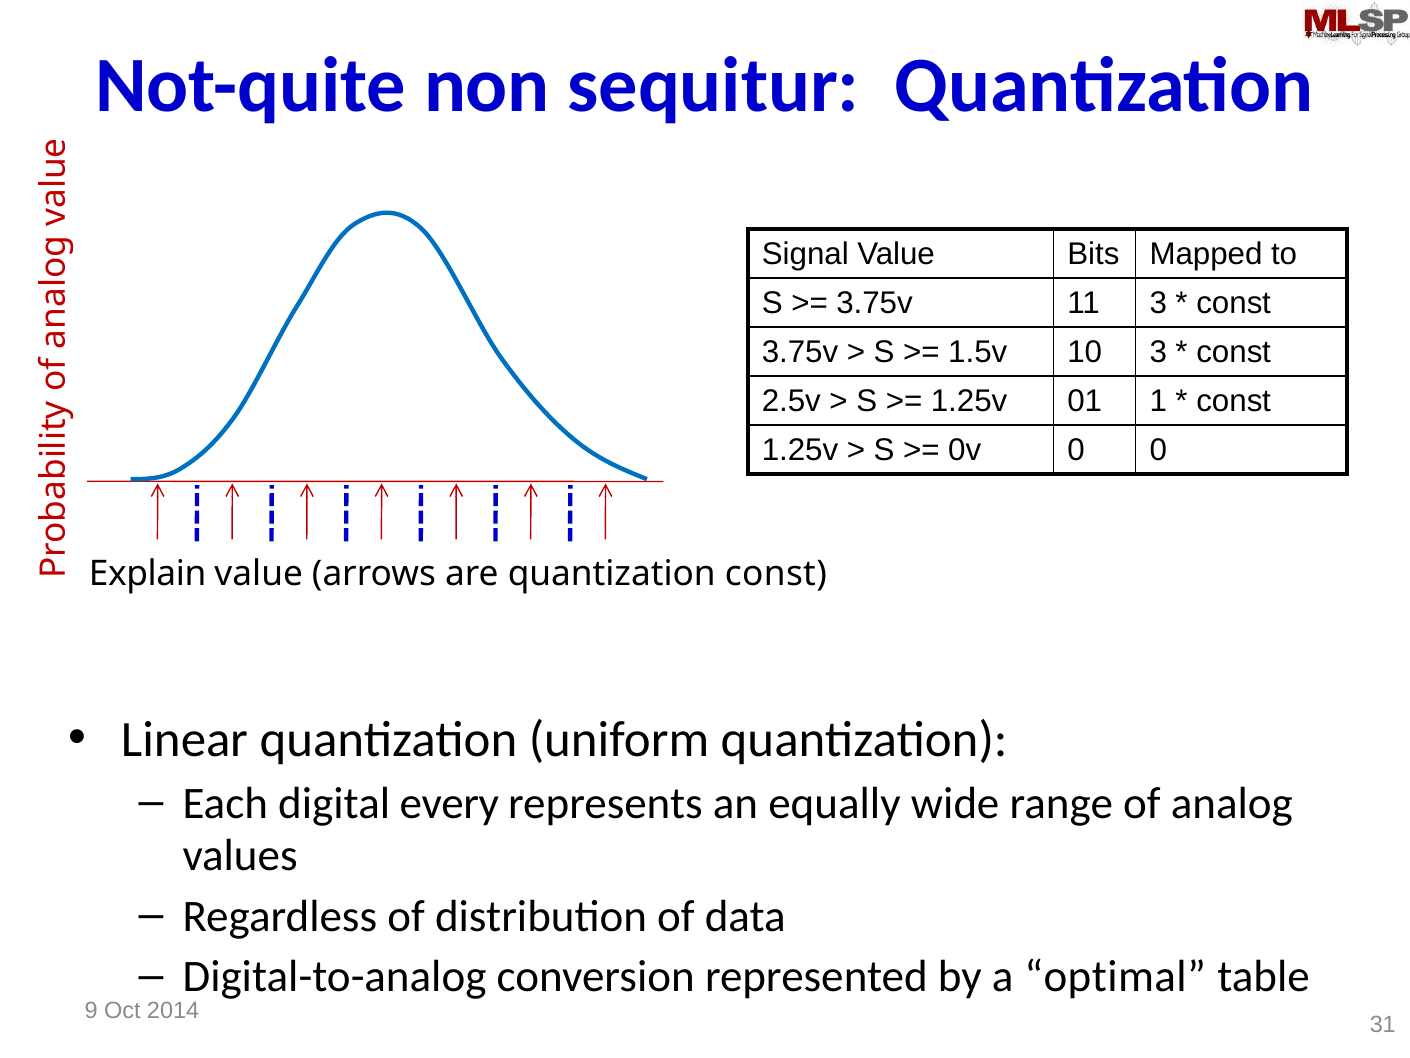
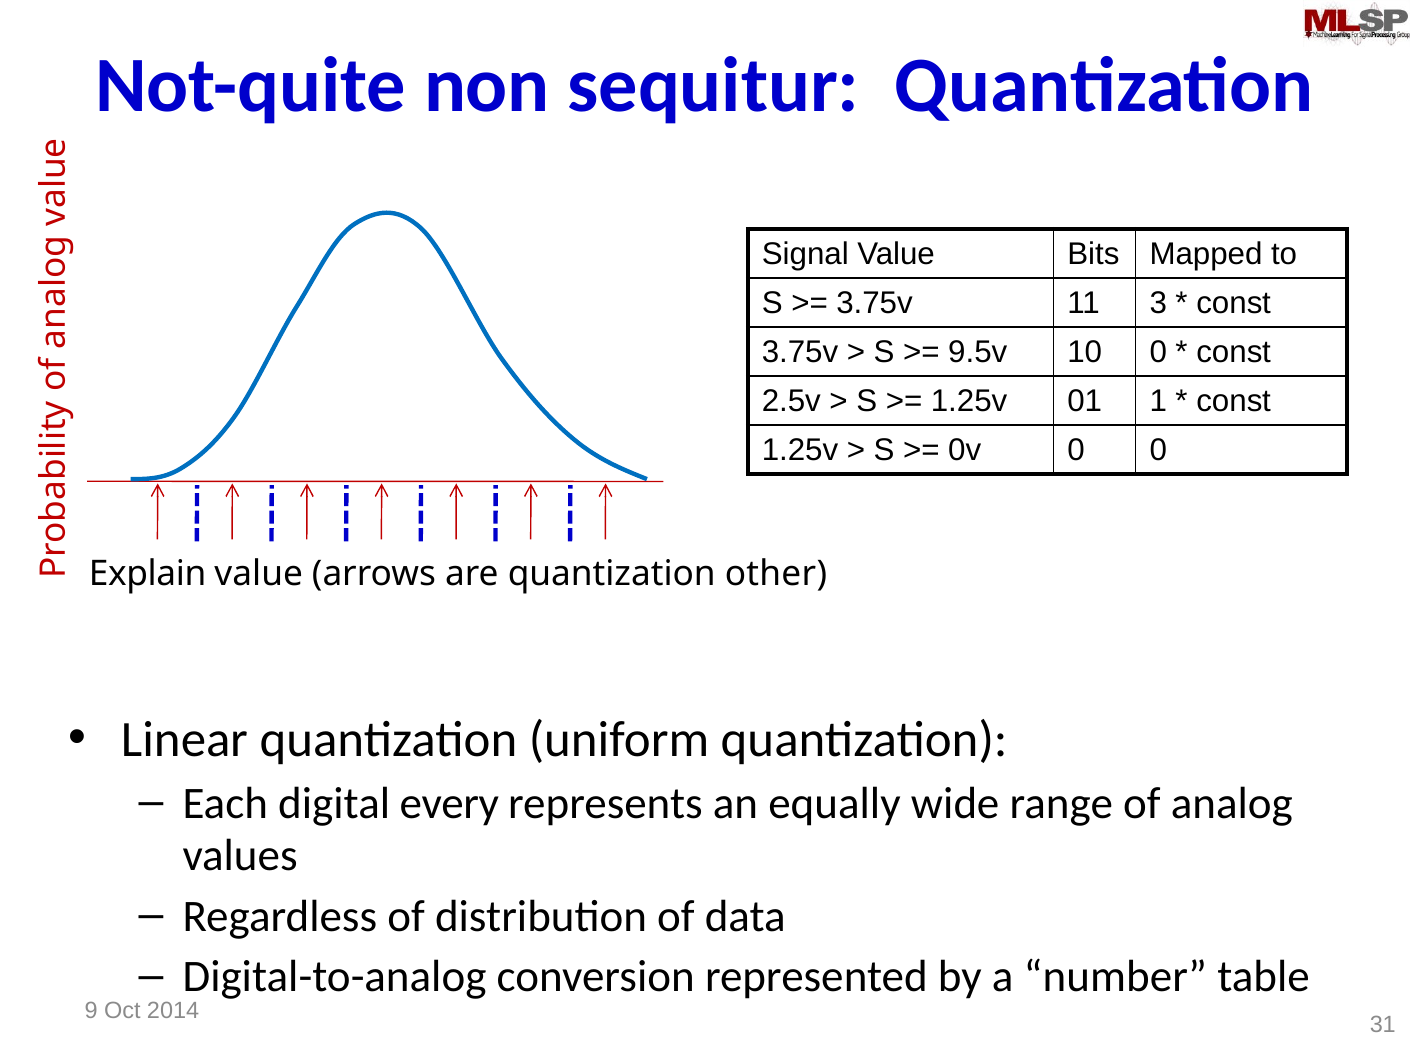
1.5v: 1.5v -> 9.5v
10 3: 3 -> 0
quantization const: const -> other
optimal: optimal -> number
